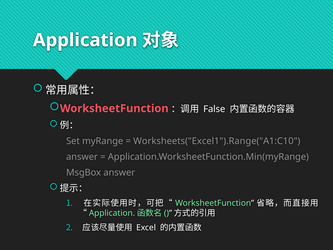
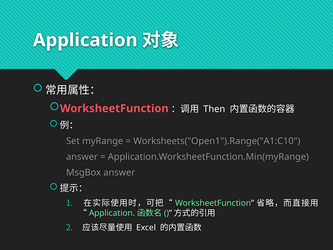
False: False -> Then
Worksheets("Excel1").Range("A1:C10: Worksheets("Excel1").Range("A1:C10 -> Worksheets("Open1").Range("A1:C10
